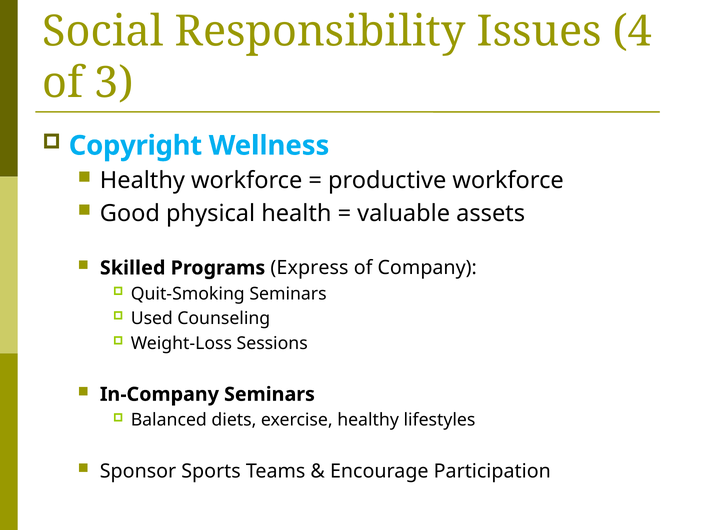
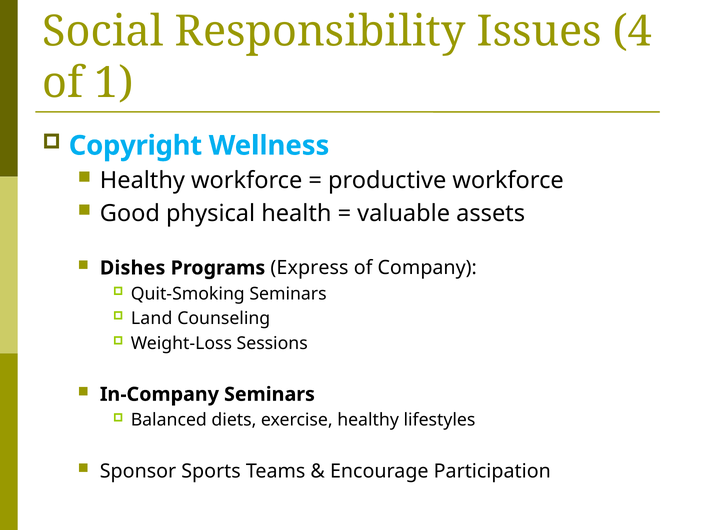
3: 3 -> 1
Skilled: Skilled -> Dishes
Used: Used -> Land
